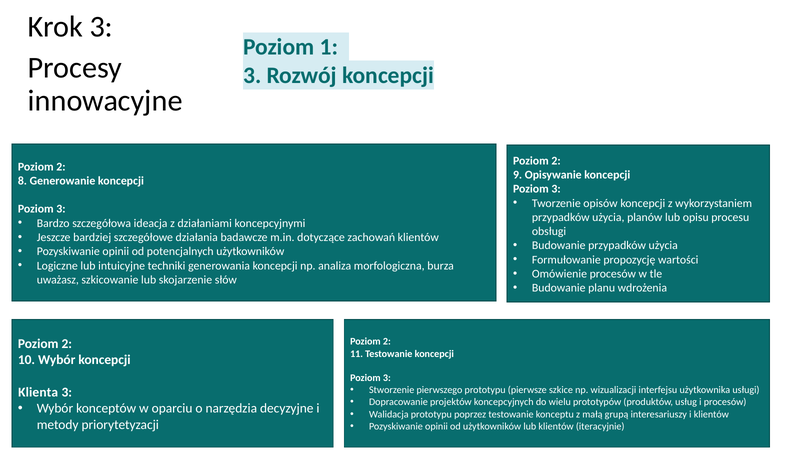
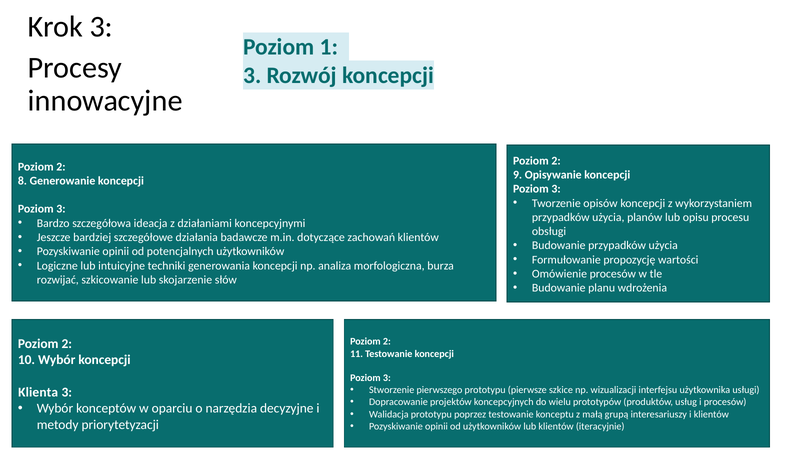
uważasz: uważasz -> rozwijać
